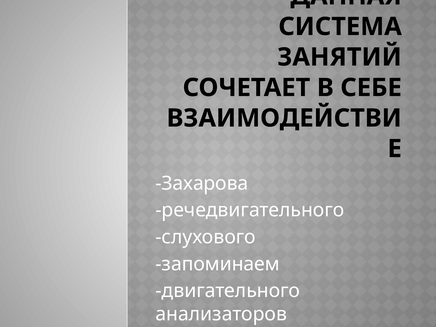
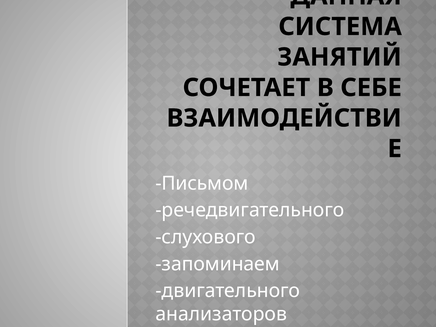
Захарова: Захарова -> Письмом
